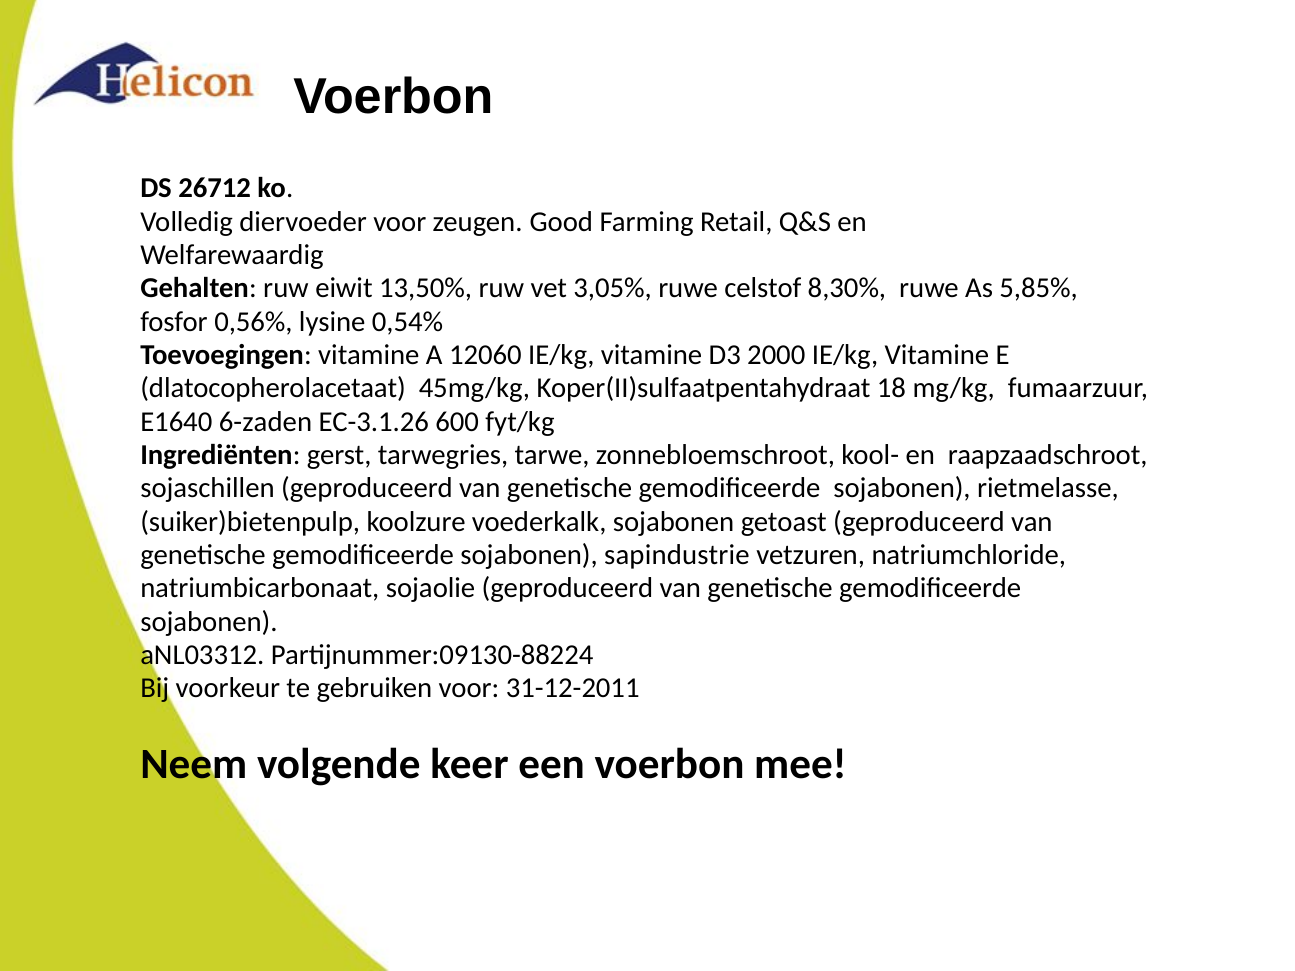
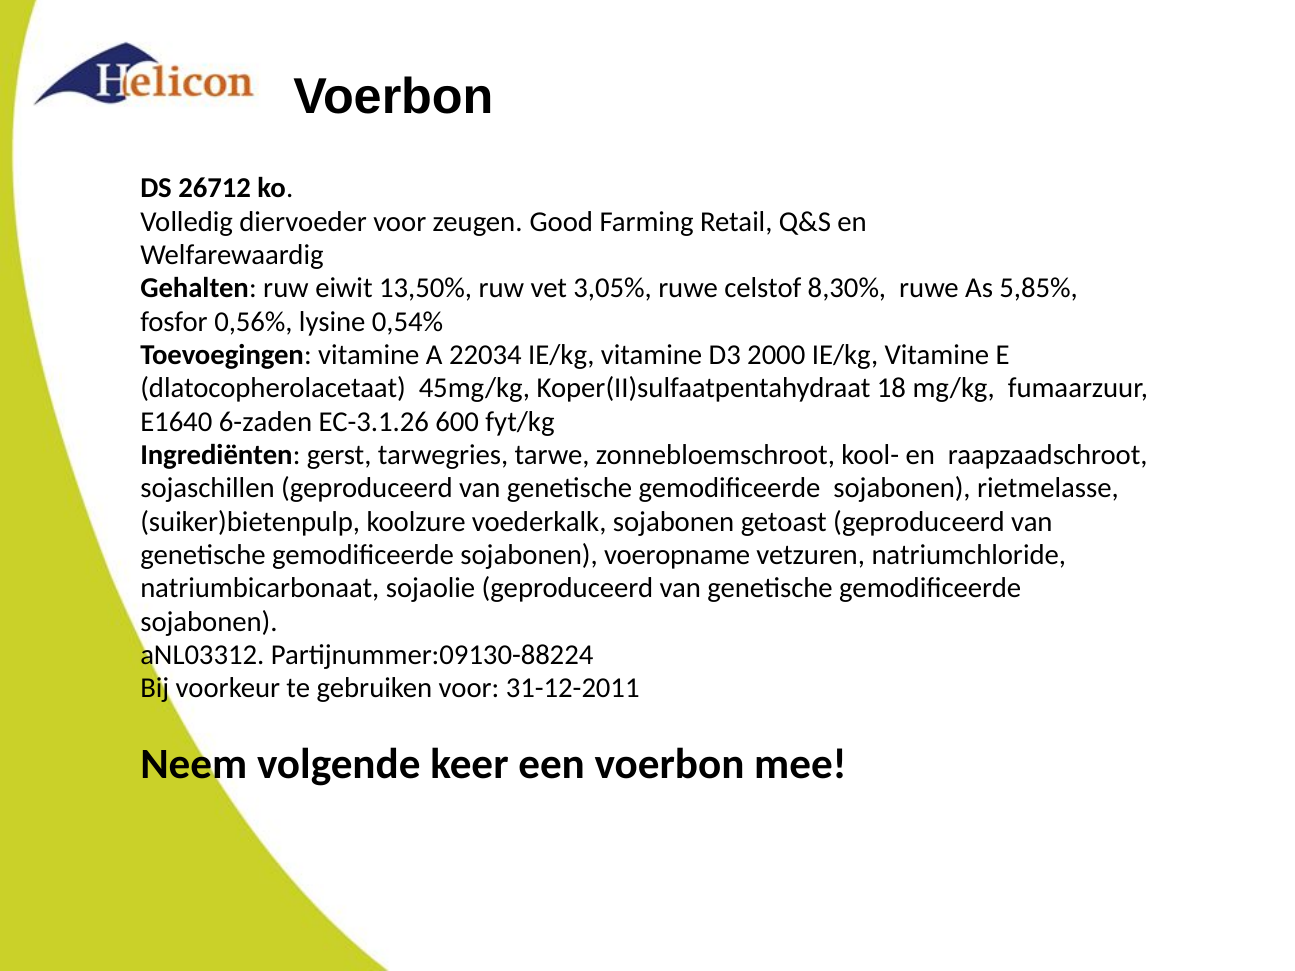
12060: 12060 -> 22034
sapindustrie: sapindustrie -> voeropname
